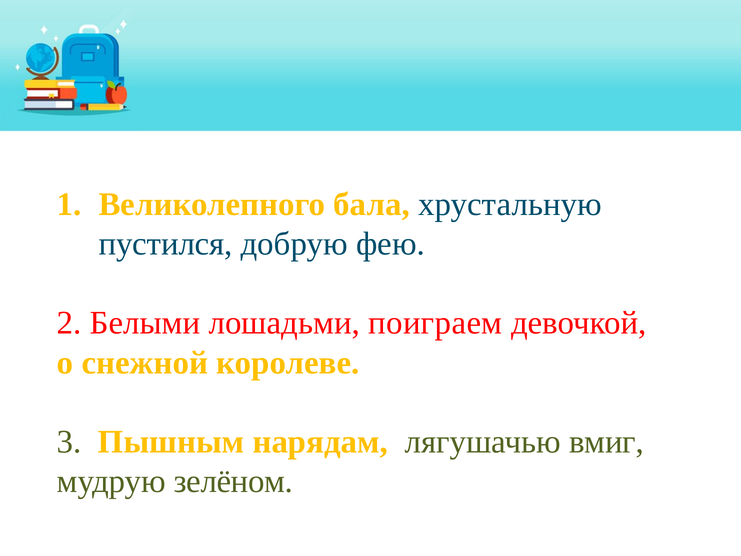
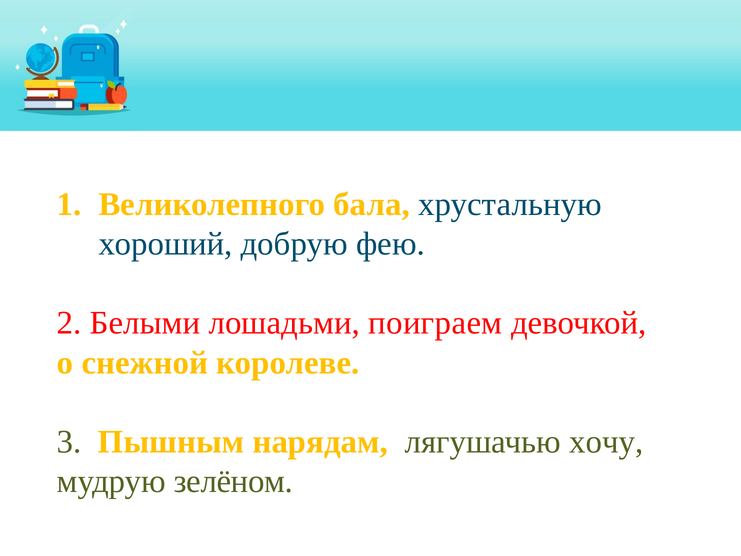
пустился: пустился -> хороший
вмиг: вмиг -> хочу
